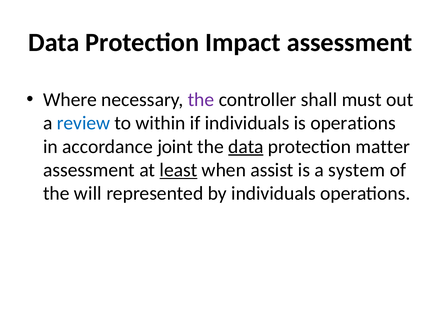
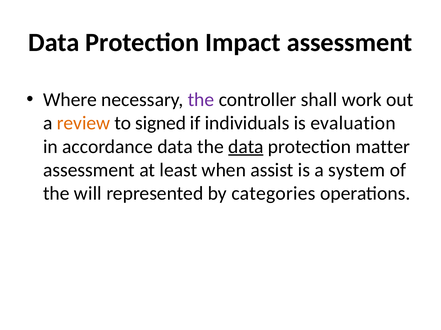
must: must -> work
review colour: blue -> orange
within: within -> signed
is operations: operations -> evaluation
accordance joint: joint -> data
least underline: present -> none
by individuals: individuals -> categories
